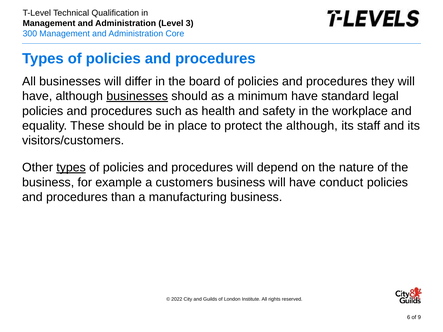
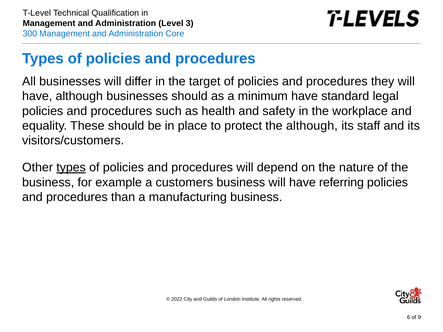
board: board -> target
businesses at (137, 96) underline: present -> none
conduct: conduct -> referring
